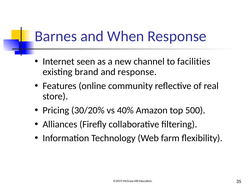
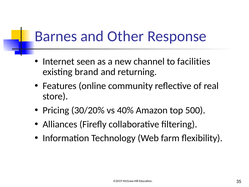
When: When -> Other
and response: response -> returning
